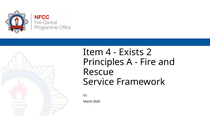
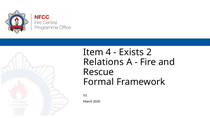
Principles: Principles -> Relations
Service: Service -> Formal
